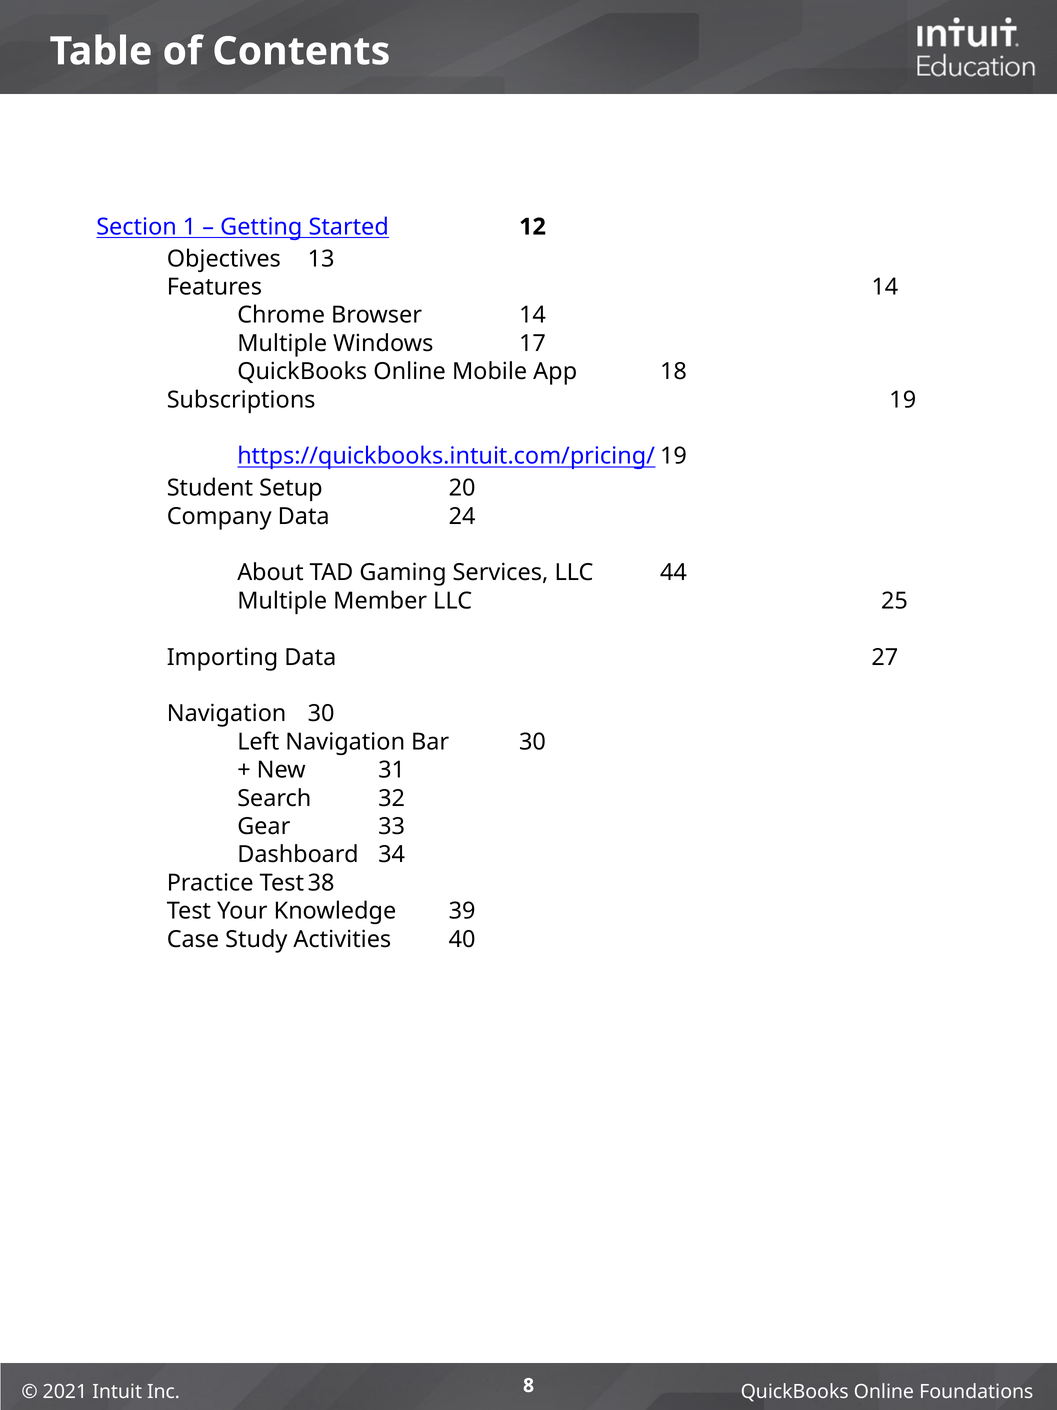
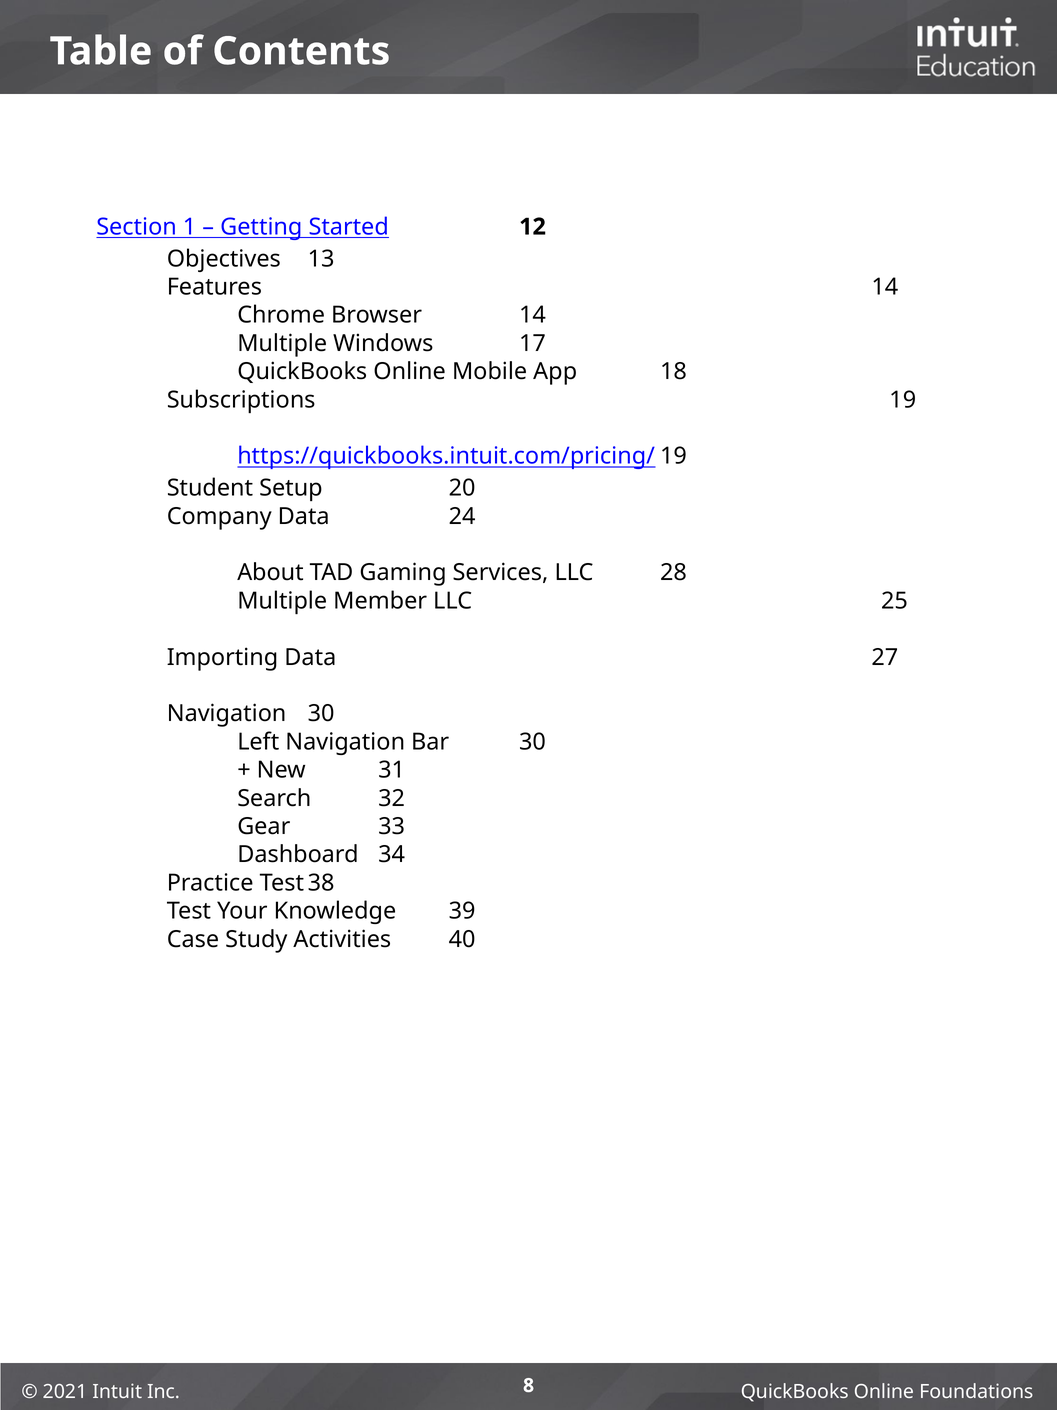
44: 44 -> 28
